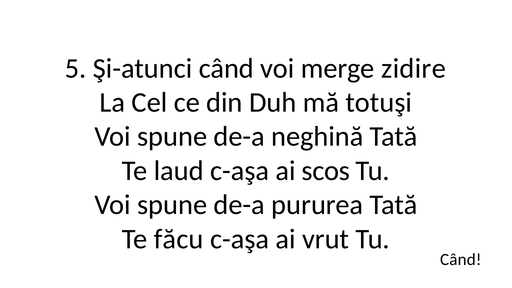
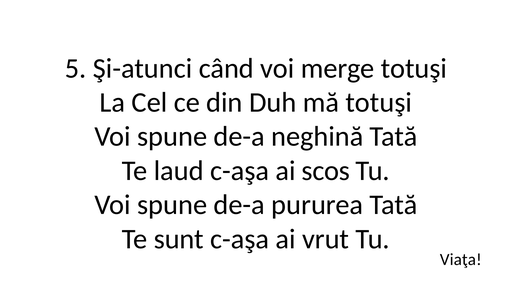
merge zidire: zidire -> totuşi
făcu: făcu -> sunt
Când at (461, 260): Când -> Viaţa
